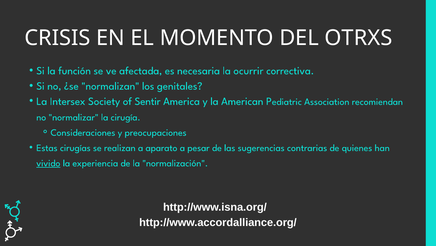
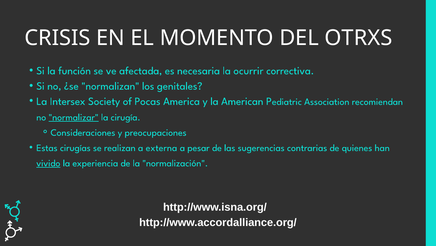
Sentir: Sentir -> Pocas
normalizar underline: none -> present
aparato: aparato -> externa
